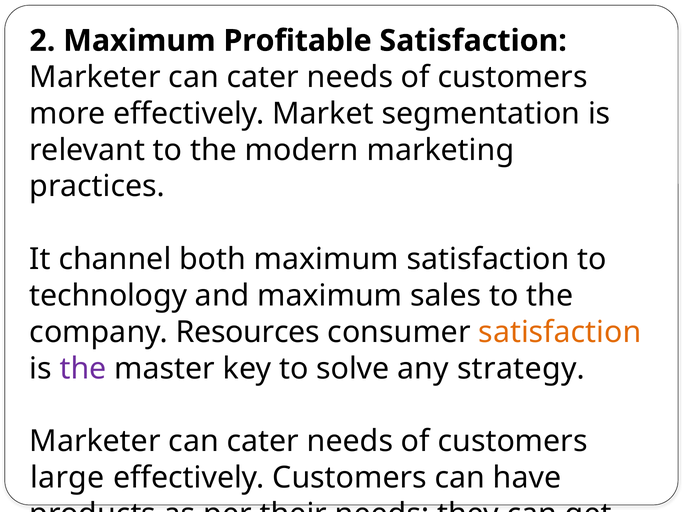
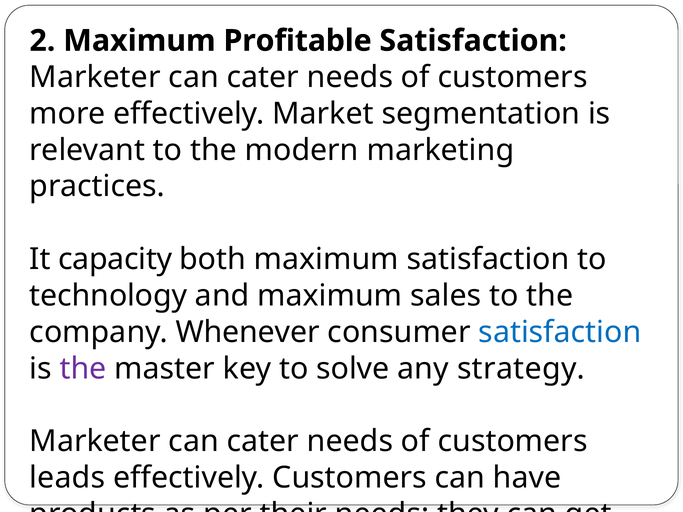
channel: channel -> capacity
Resources: Resources -> Whenever
satisfaction at (560, 332) colour: orange -> blue
large: large -> leads
